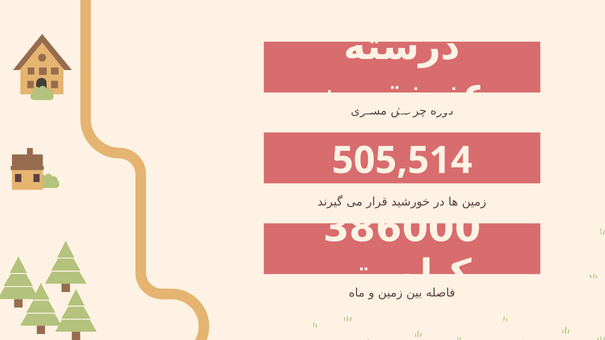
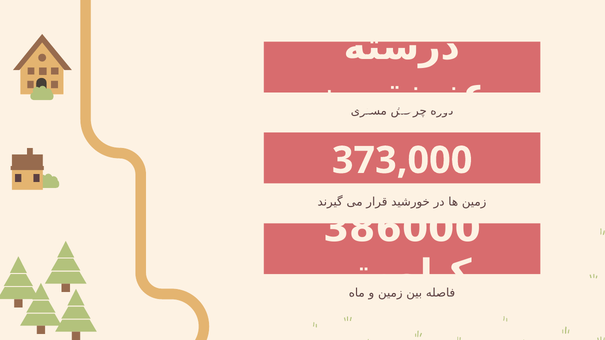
505,514: 505,514 -> 373,000
